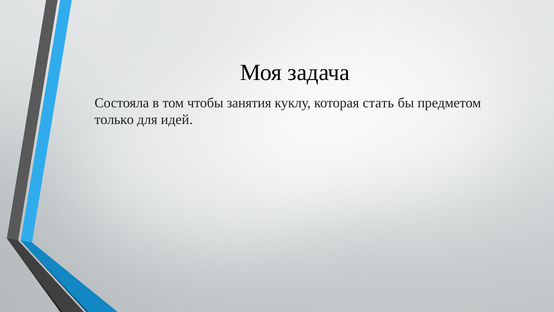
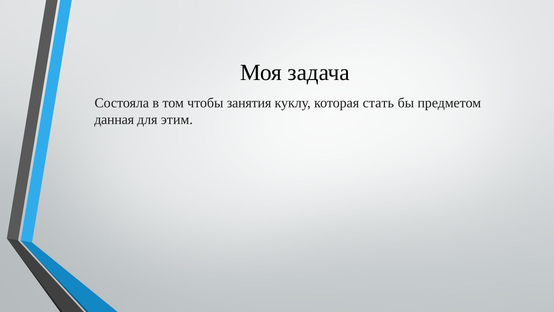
только: только -> данная
идей: идей -> этим
